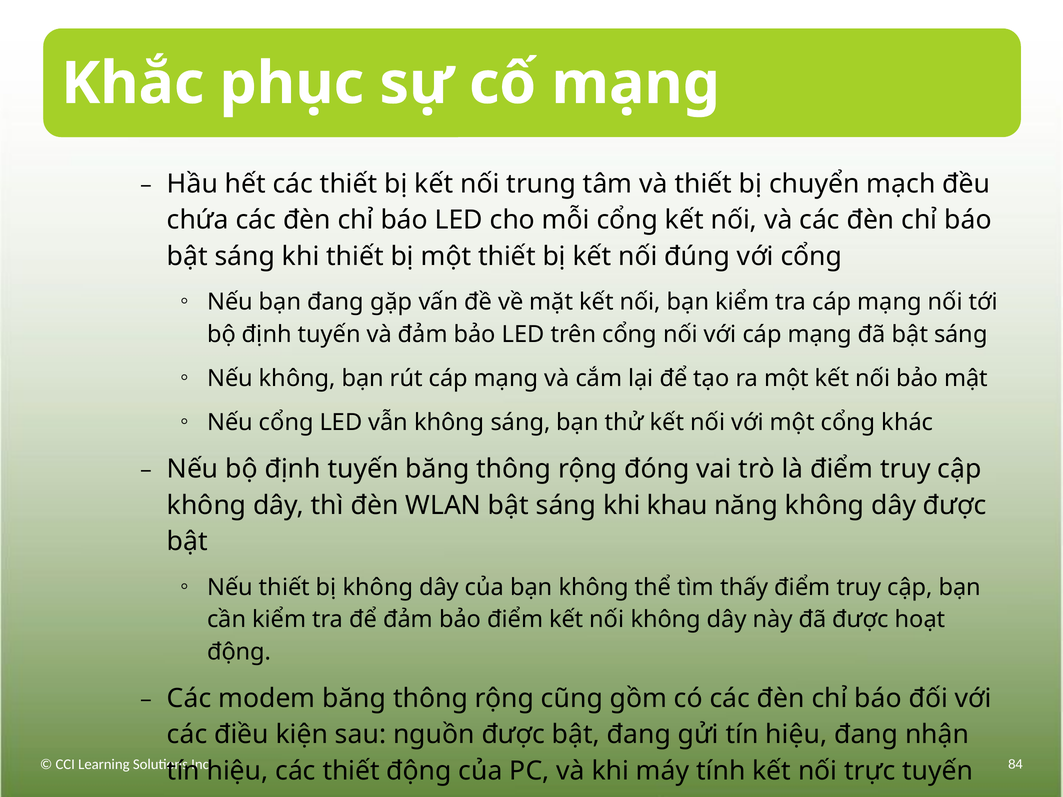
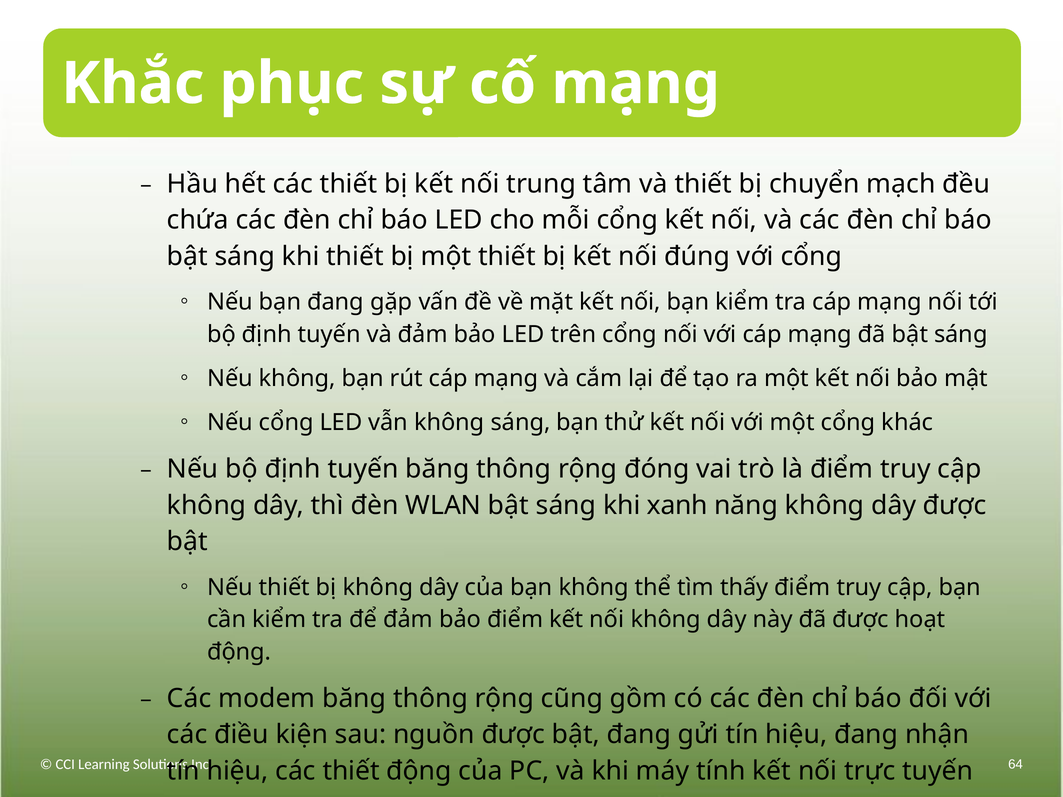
khau: khau -> xanh
84: 84 -> 64
